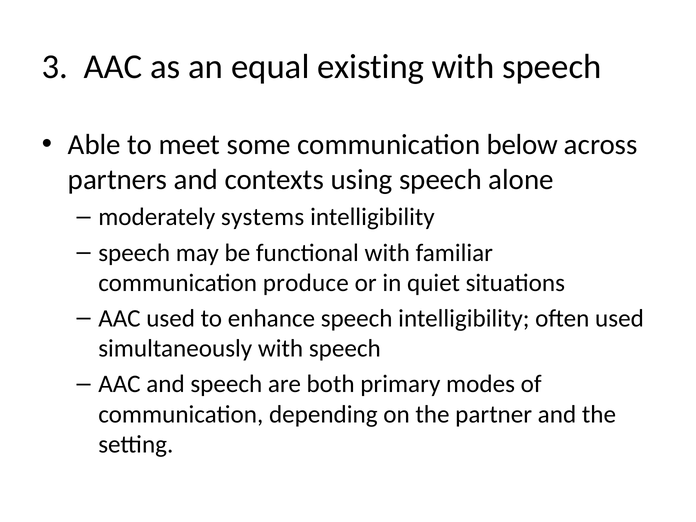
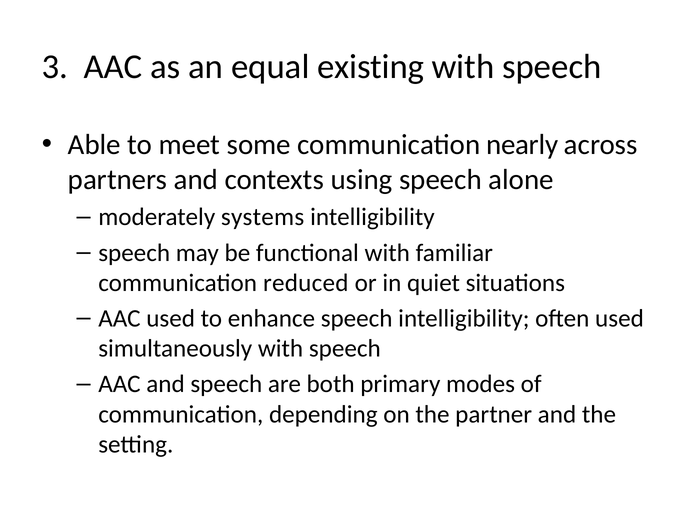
below: below -> nearly
produce: produce -> reduced
